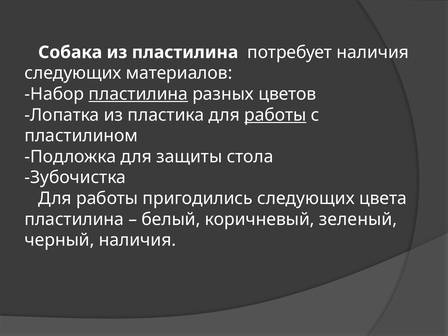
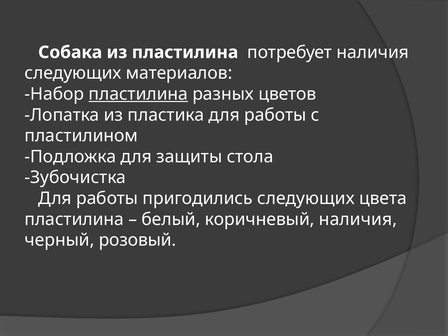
работы at (275, 115) underline: present -> none
коричневый зеленый: зеленый -> наличия
черный наличия: наличия -> розовый
